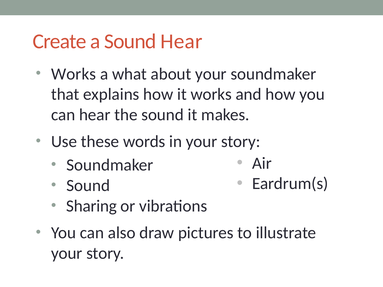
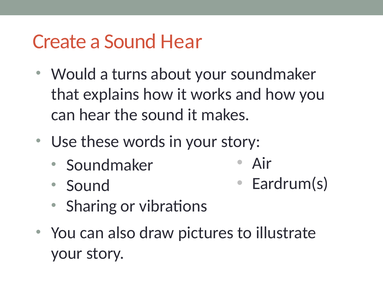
Works at (74, 74): Works -> Would
what: what -> turns
